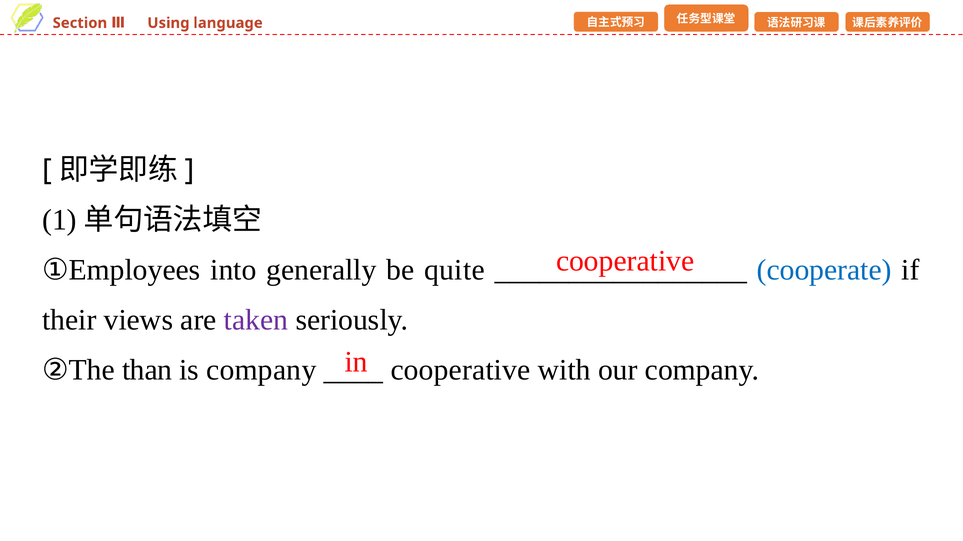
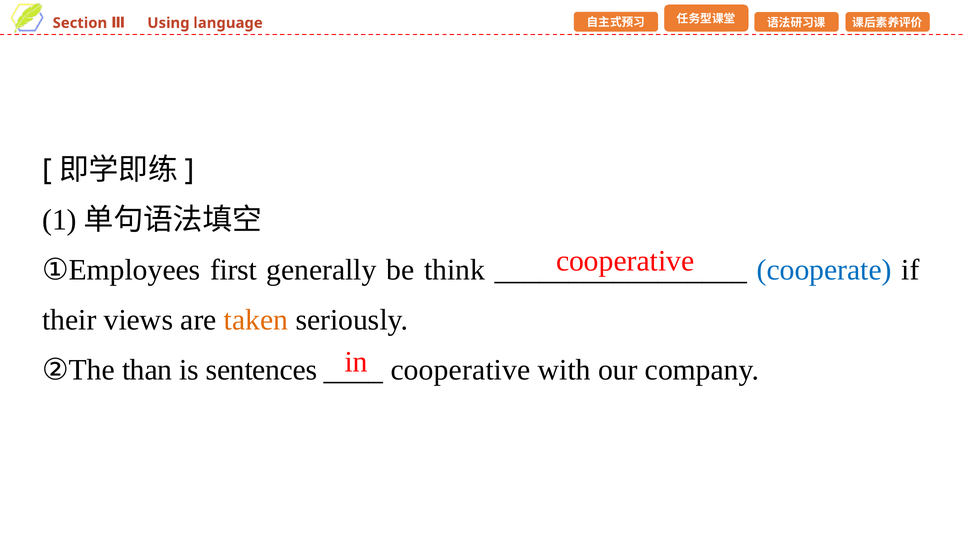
into: into -> first
quite: quite -> think
taken colour: purple -> orange
is company: company -> sentences
